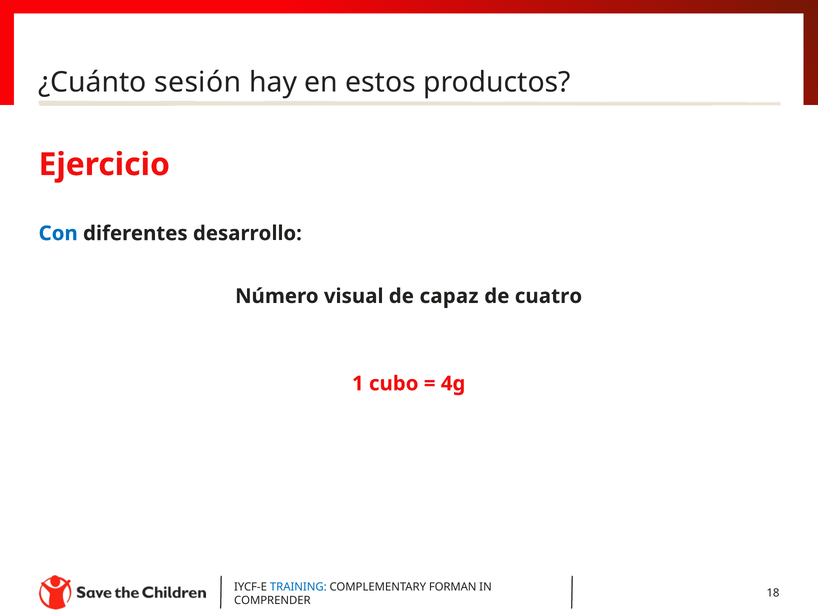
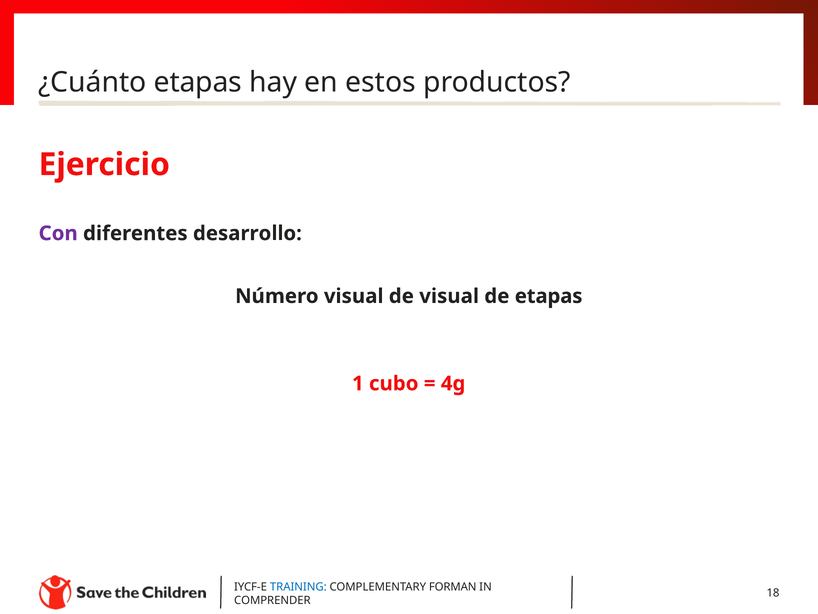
¿Cuánto sesión: sesión -> etapas
Con colour: blue -> purple
de capaz: capaz -> visual
de cuatro: cuatro -> etapas
